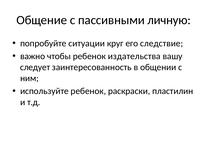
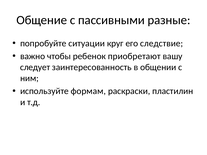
личную: личную -> разные
издательства: издательства -> приобретают
используйте ребенок: ребенок -> формам
